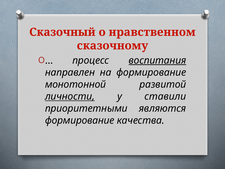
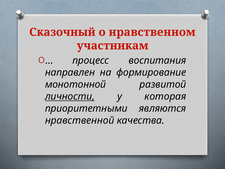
сказочному: сказочному -> участникам
воспитания underline: present -> none
ставили: ставили -> которая
формирование at (80, 120): формирование -> нравственной
